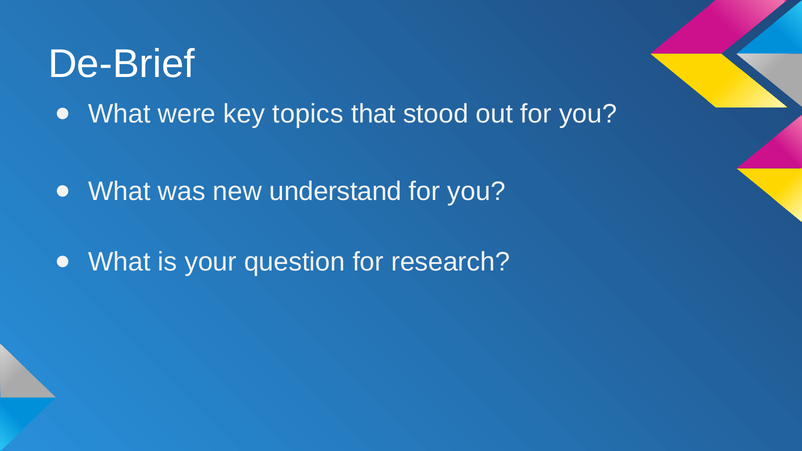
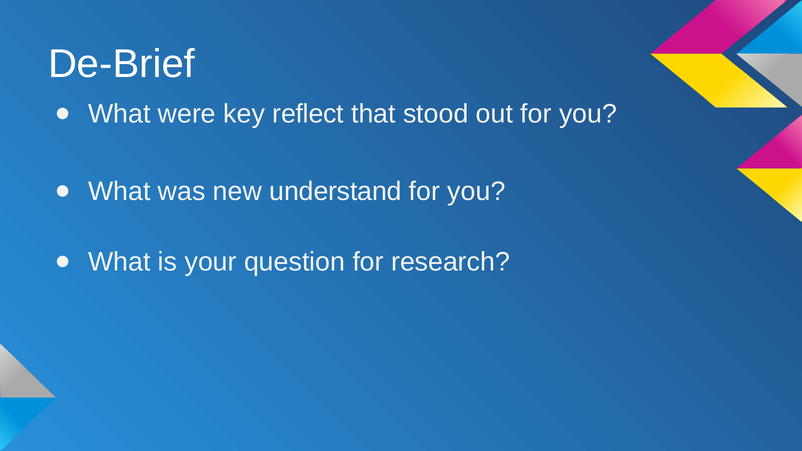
topics: topics -> reflect
